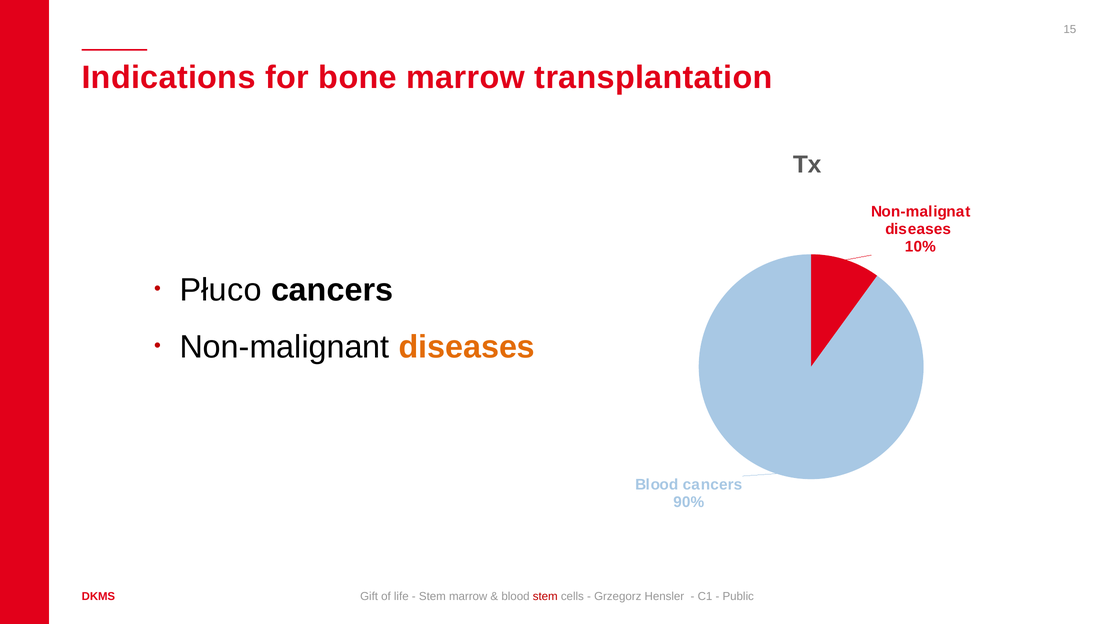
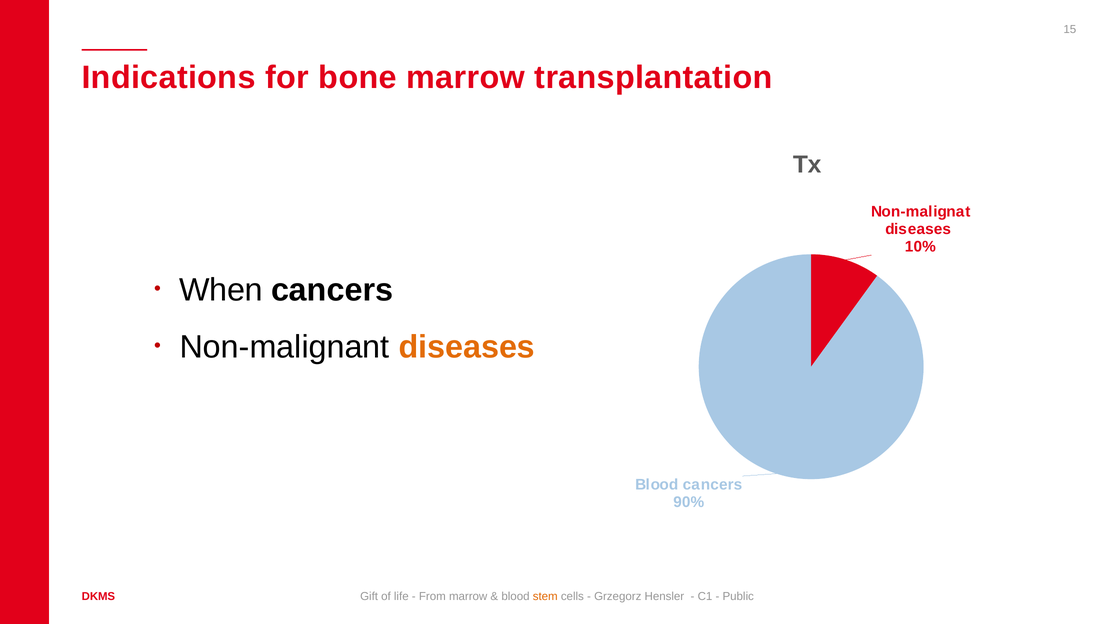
Płuco: Płuco -> When
Stem at (432, 596): Stem -> From
stem at (545, 596) colour: red -> orange
